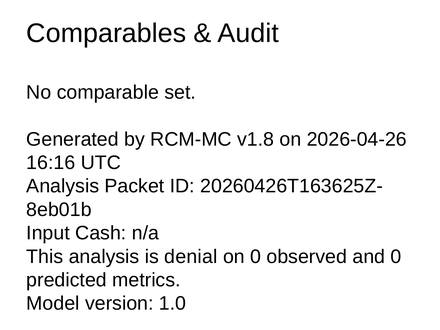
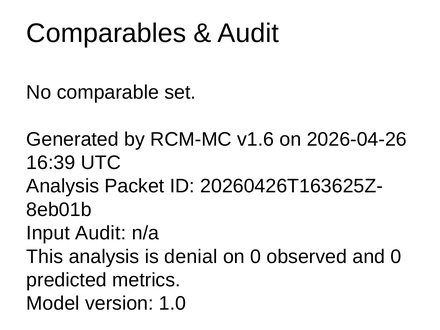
v1.8: v1.8 -> v1.6
16:16: 16:16 -> 16:39
Input Cash: Cash -> Audit
